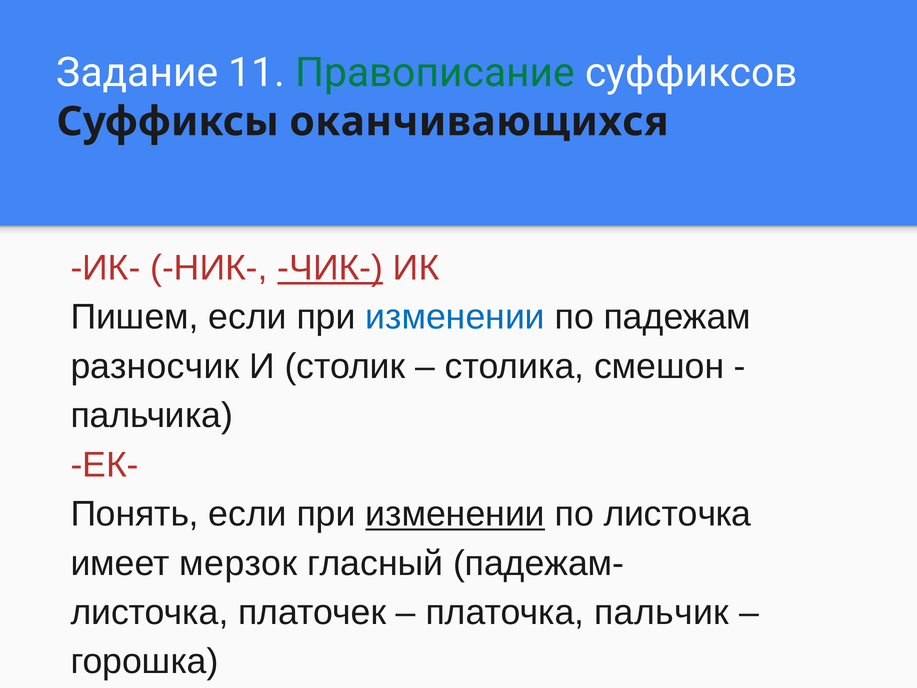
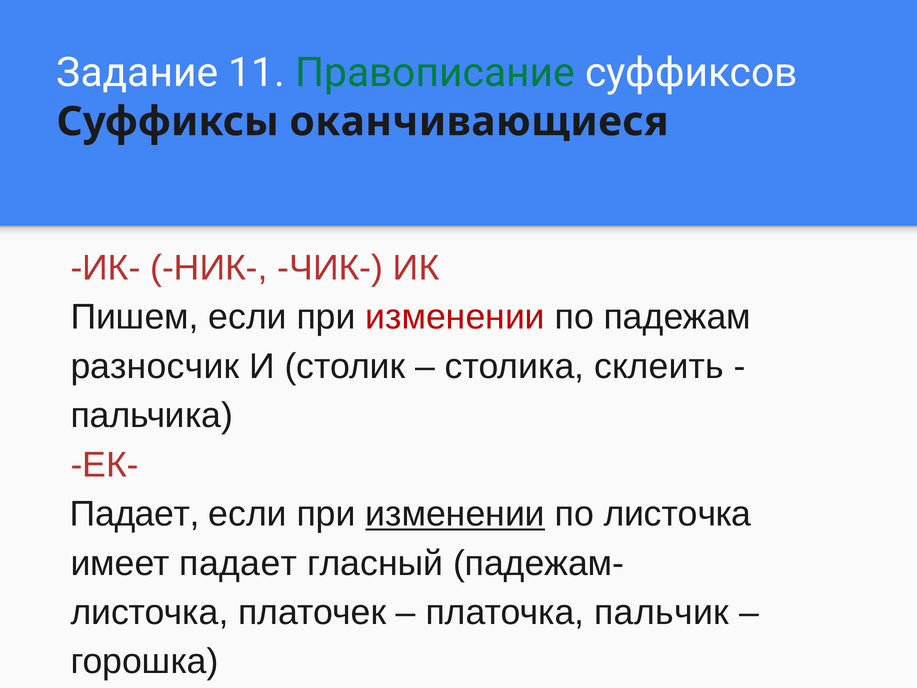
оканчивающихся: оканчивающихся -> оканчивающиеся
ЧИК- underline: present -> none
изменении at (455, 317) colour: blue -> red
смешон: смешон -> склеить
Понять at (135, 514): Понять -> Падает
имеет мерзок: мерзок -> падает
